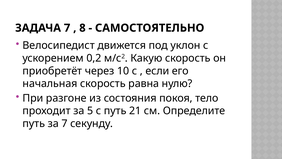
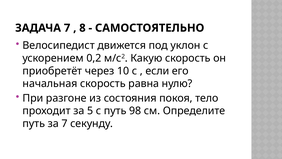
21: 21 -> 98
